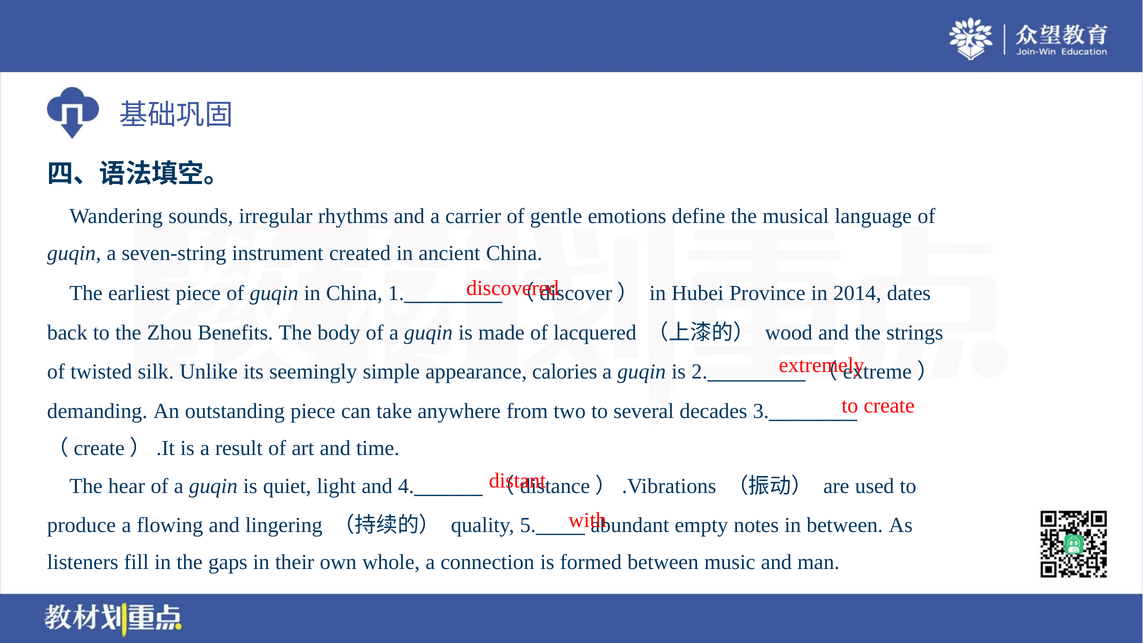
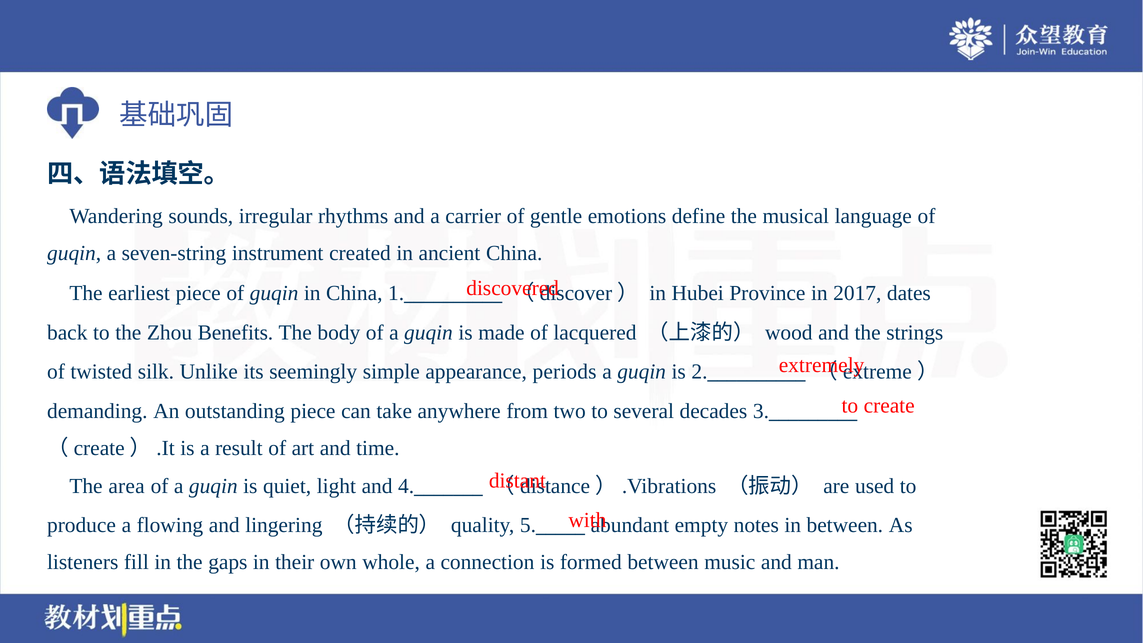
2014: 2014 -> 2017
calories: calories -> periods
hear: hear -> area
